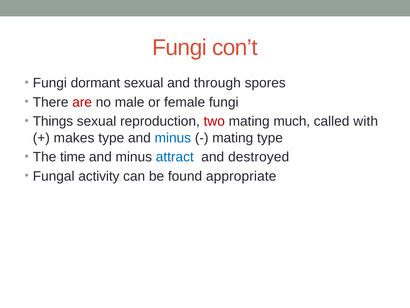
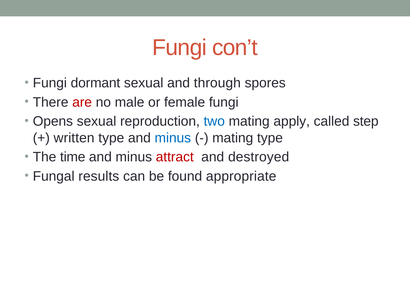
Things: Things -> Opens
two colour: red -> blue
much: much -> apply
with: with -> step
makes: makes -> written
attract colour: blue -> red
activity: activity -> results
